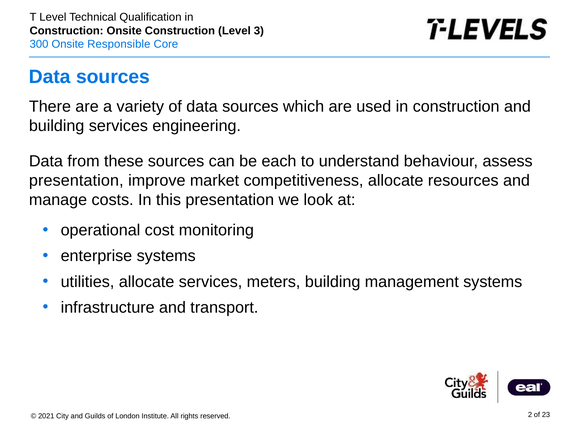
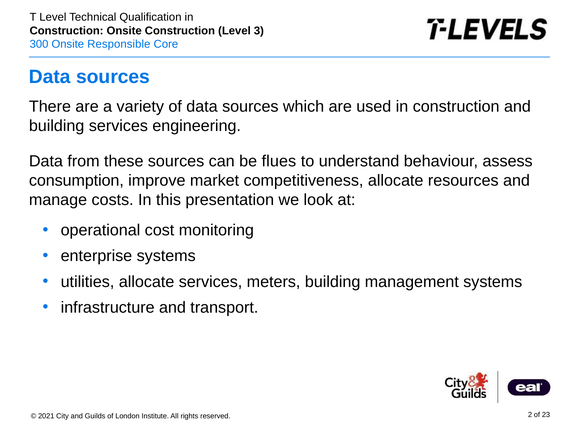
each: each -> flues
presentation at (76, 181): presentation -> consumption
